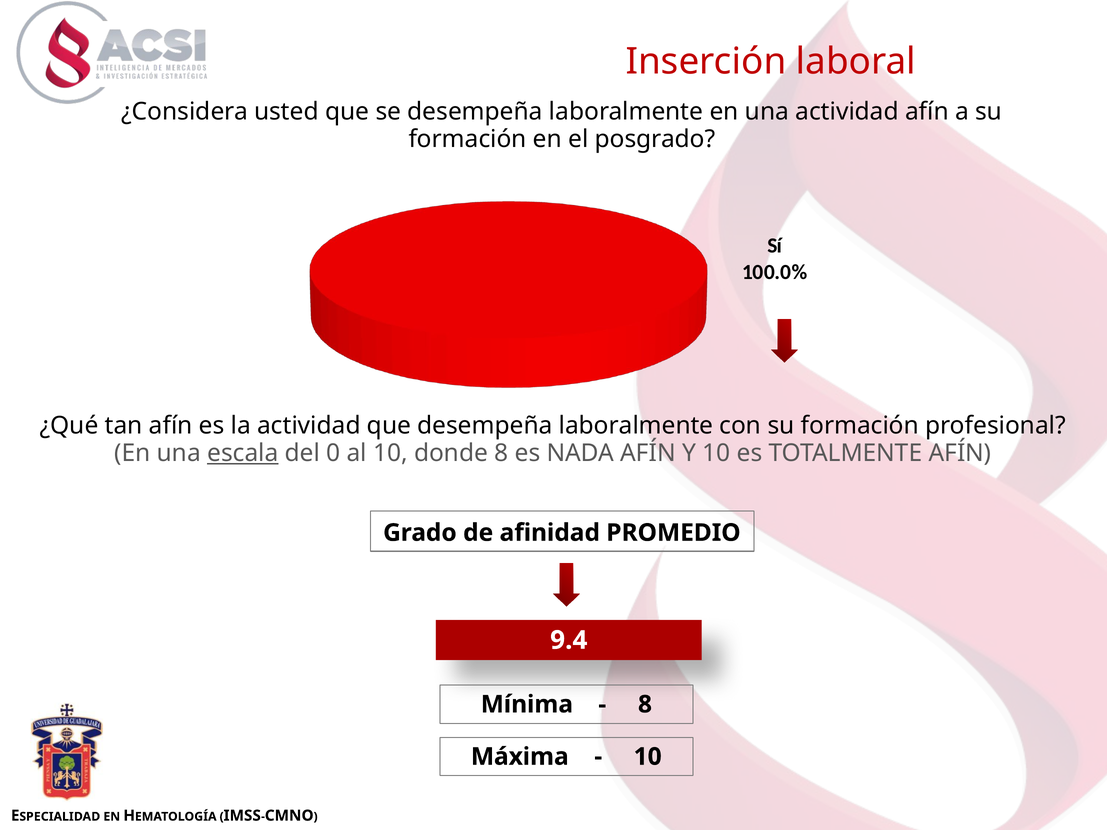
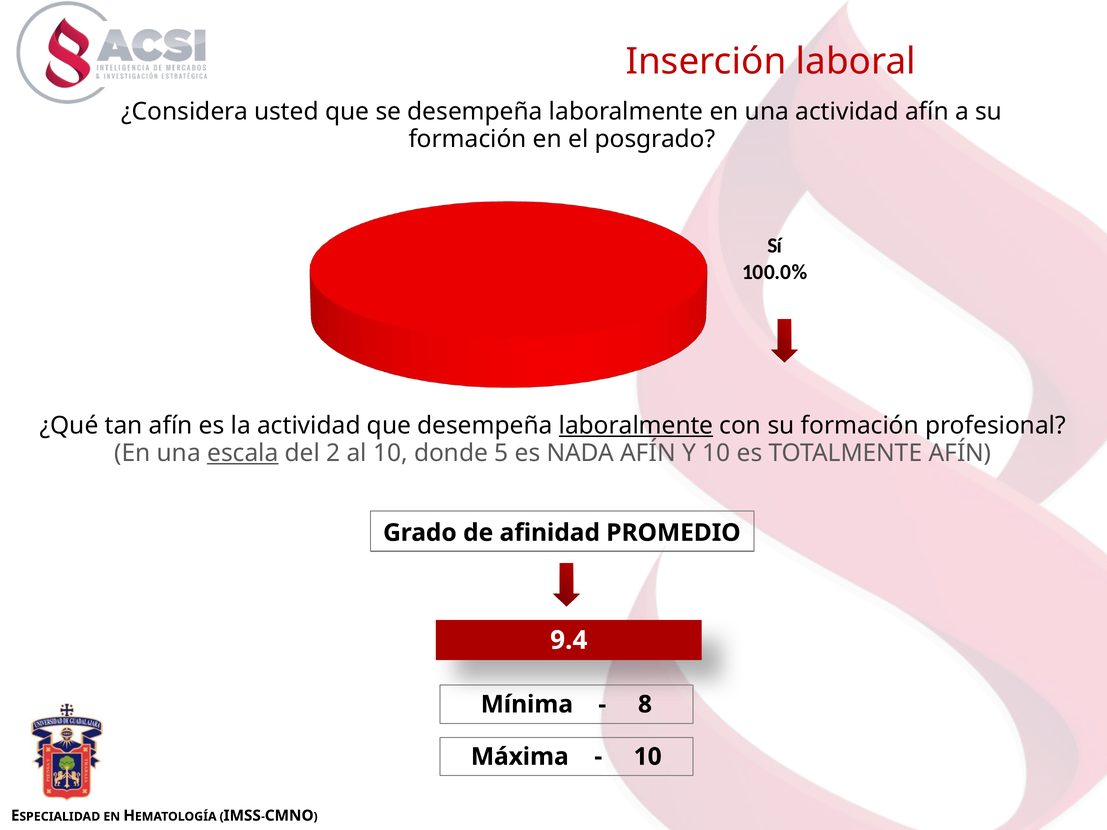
laboralmente at (636, 426) underline: none -> present
0: 0 -> 2
donde 8: 8 -> 5
